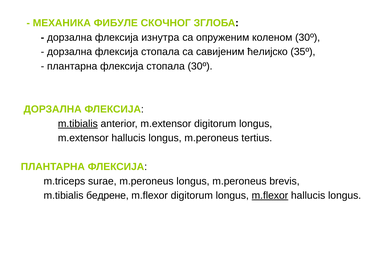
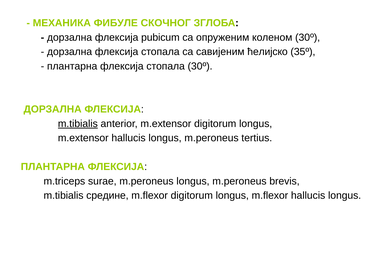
изнутра: изнутра -> pubicum
бедрeнe: бедрeнe -> средине
m.flexor at (270, 195) underline: present -> none
